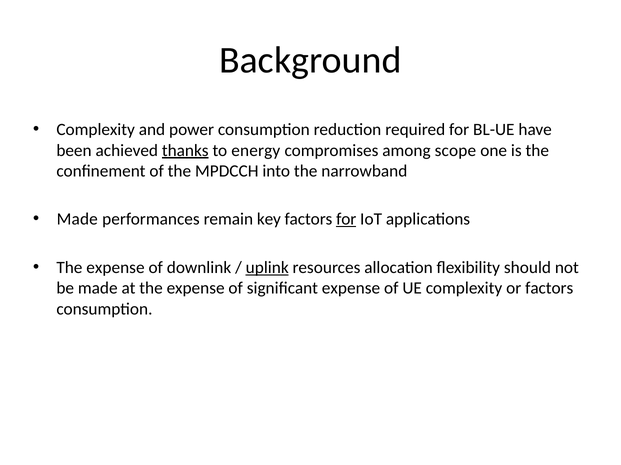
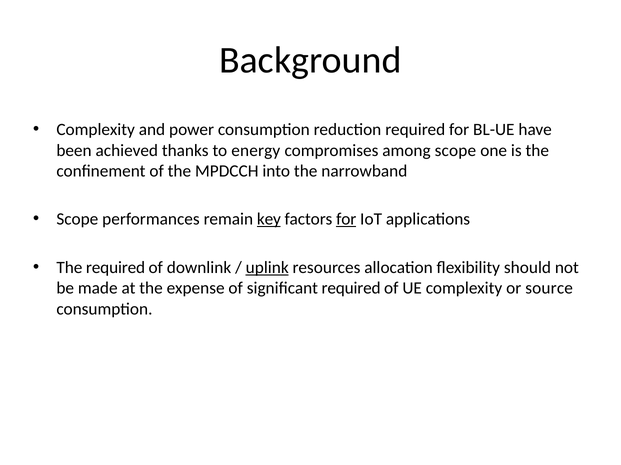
thanks underline: present -> none
Made at (77, 220): Made -> Scope
key underline: none -> present
expense at (115, 268): expense -> required
significant expense: expense -> required
or factors: factors -> source
